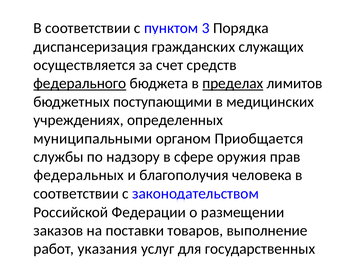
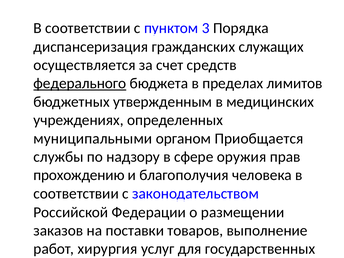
пределах underline: present -> none
поступающими: поступающими -> утвержденным
федеральных: федеральных -> прохождению
работ указания: указания -> хирургия
